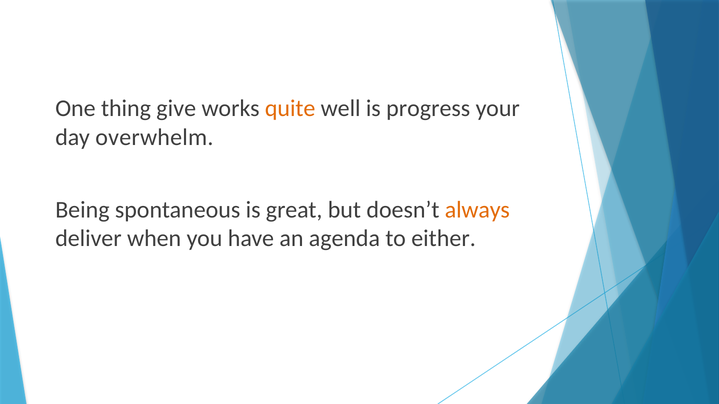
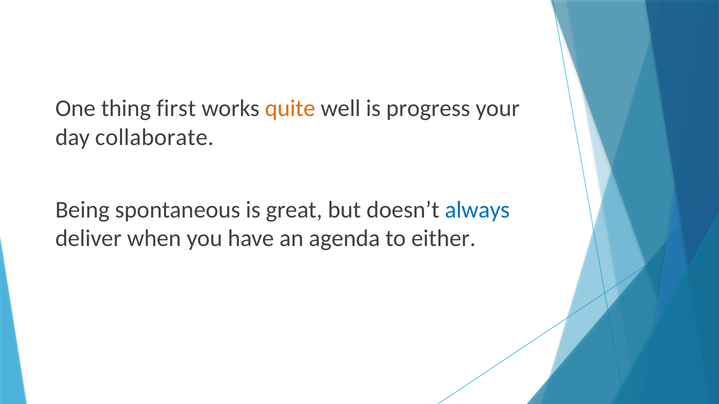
give: give -> first
overwhelm: overwhelm -> collaborate
always colour: orange -> blue
